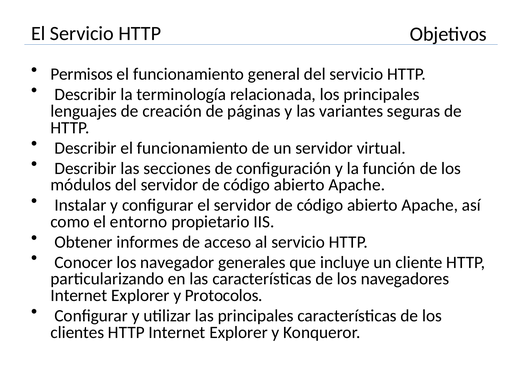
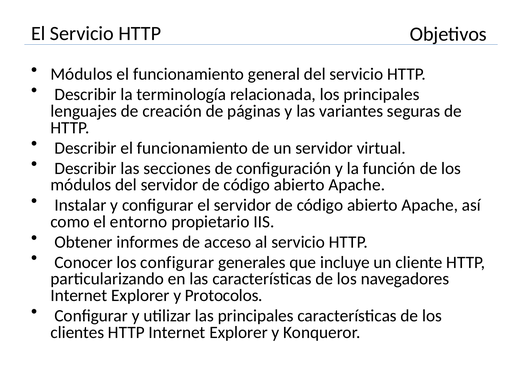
Permisos at (82, 74): Permisos -> Módulos
los navegador: navegador -> configurar
